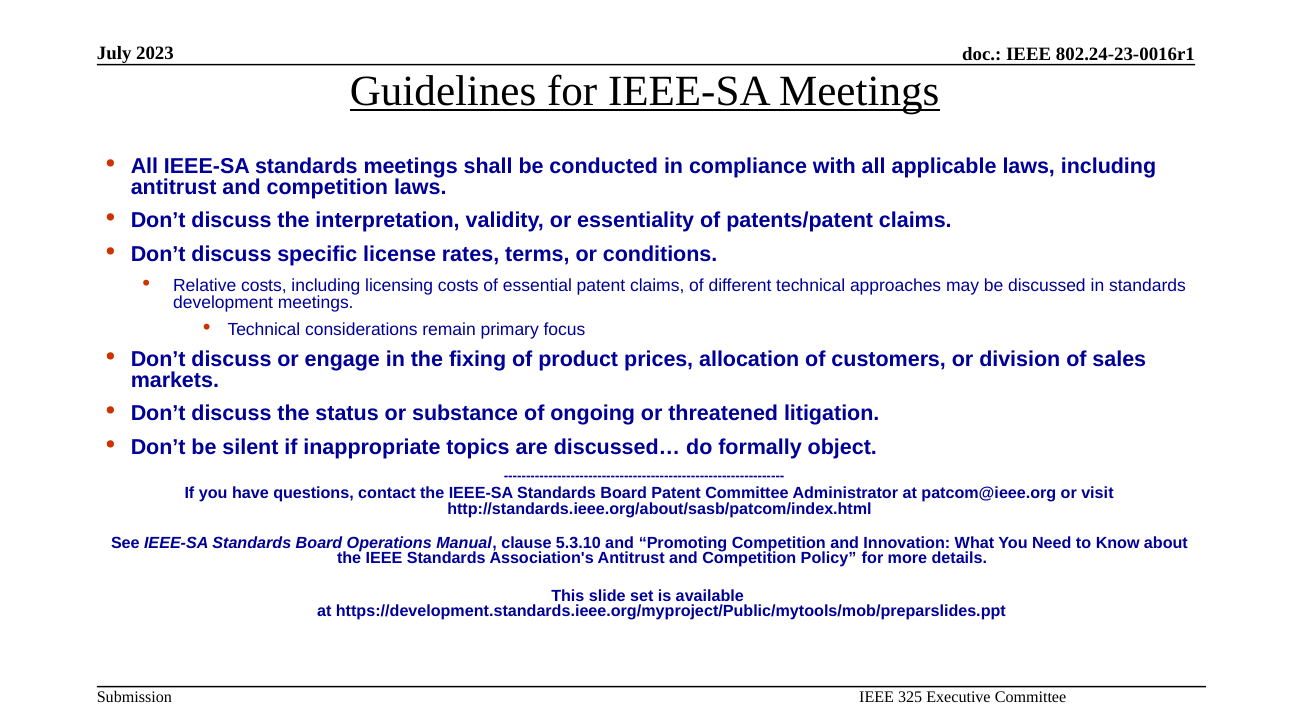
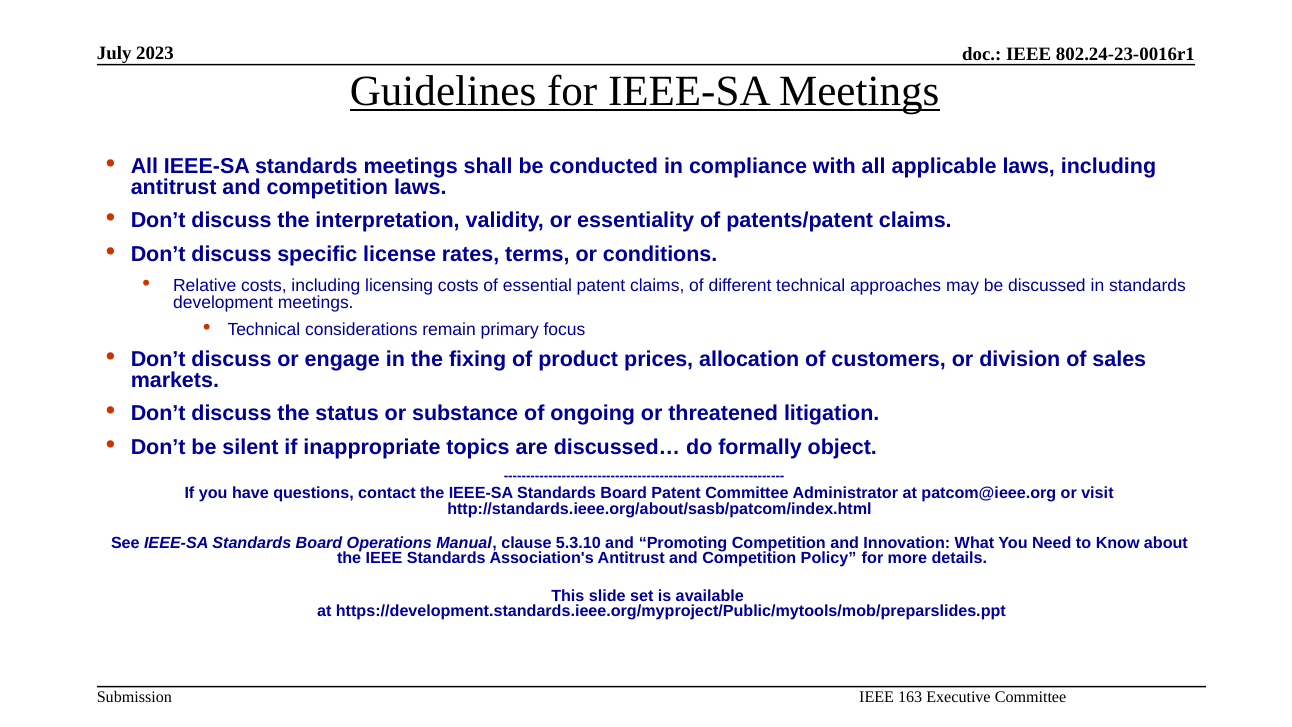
325: 325 -> 163
